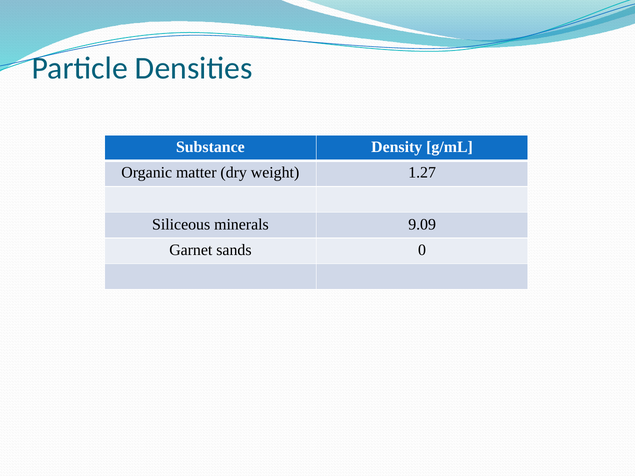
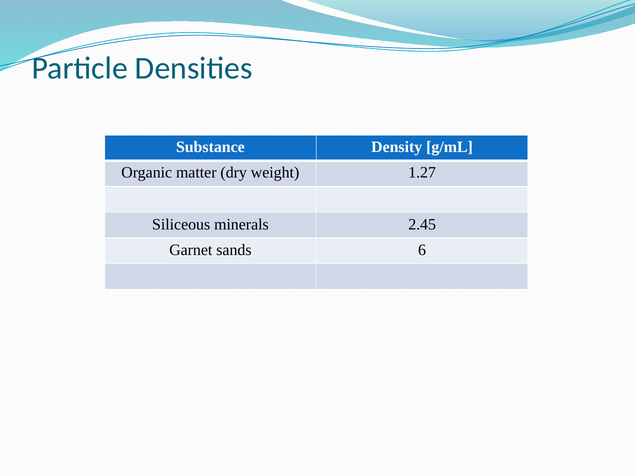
9.09: 9.09 -> 2.45
0: 0 -> 6
